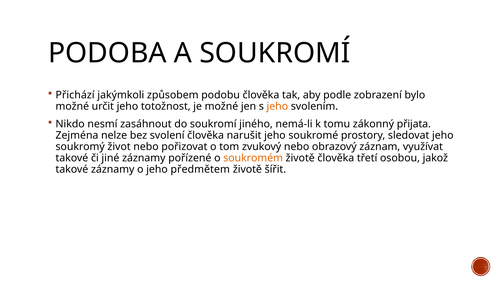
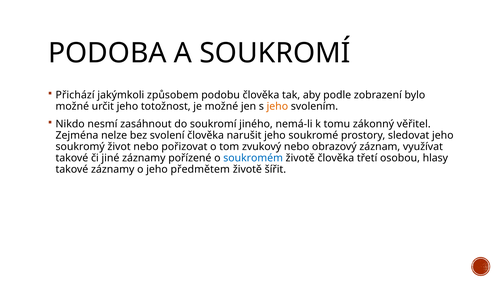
přijata: přijata -> věřitel
soukromém colour: orange -> blue
jakož: jakož -> hlasy
